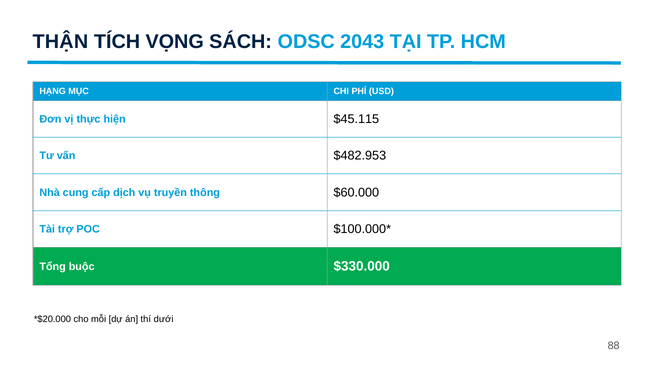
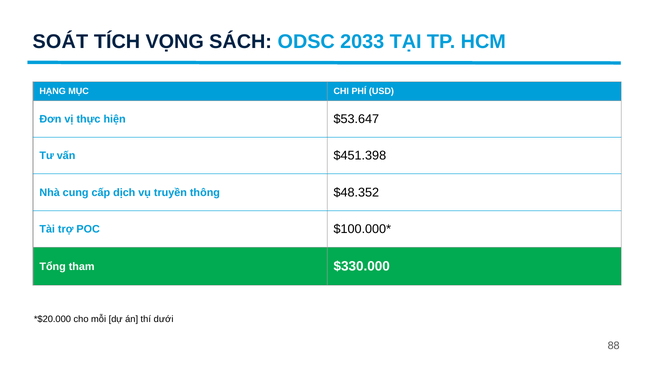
THẬN: THẬN -> SOÁT
2043: 2043 -> 2033
$45.115: $45.115 -> $53.647
$482.953: $482.953 -> $451.398
$60.000: $60.000 -> $48.352
buộc: buộc -> tham
